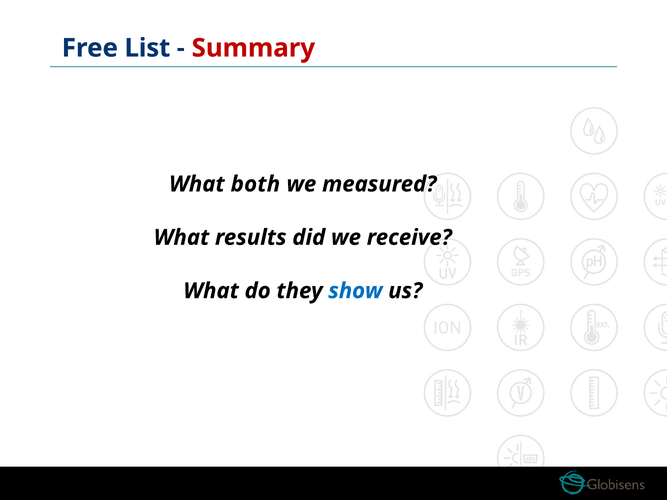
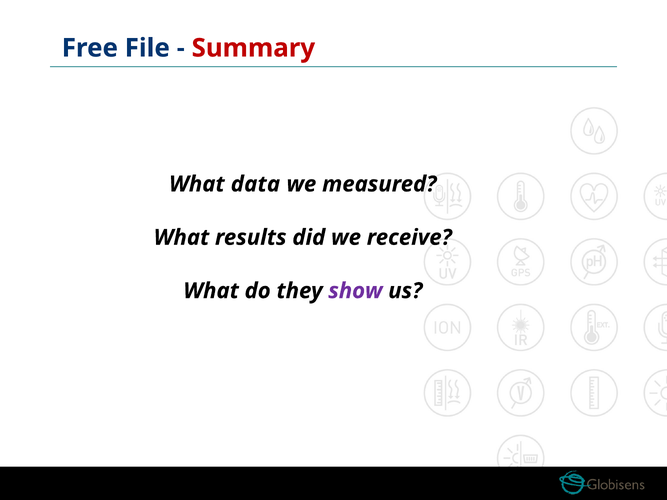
List: List -> File
both: both -> data
show colour: blue -> purple
